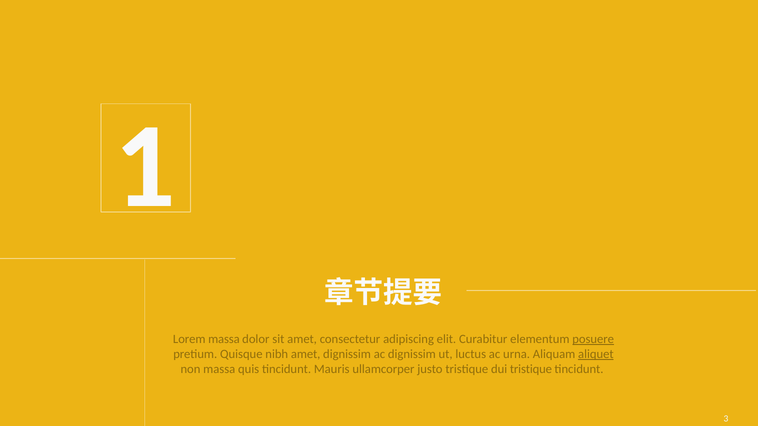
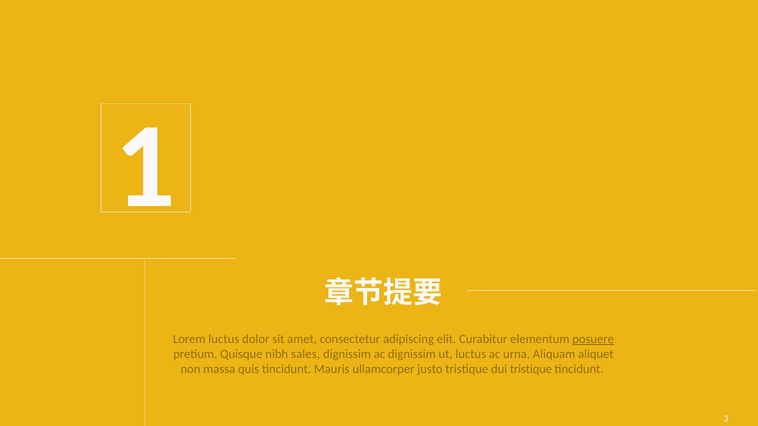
Lorem massa: massa -> luctus
nibh amet: amet -> sales
aliquet underline: present -> none
